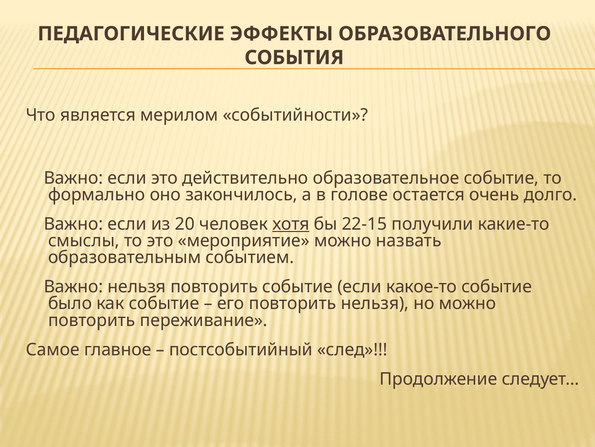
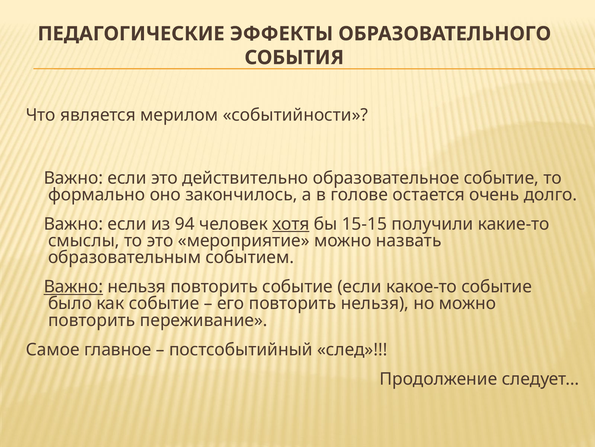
20: 20 -> 94
22-15: 22-15 -> 15-15
Важно at (73, 286) underline: none -> present
